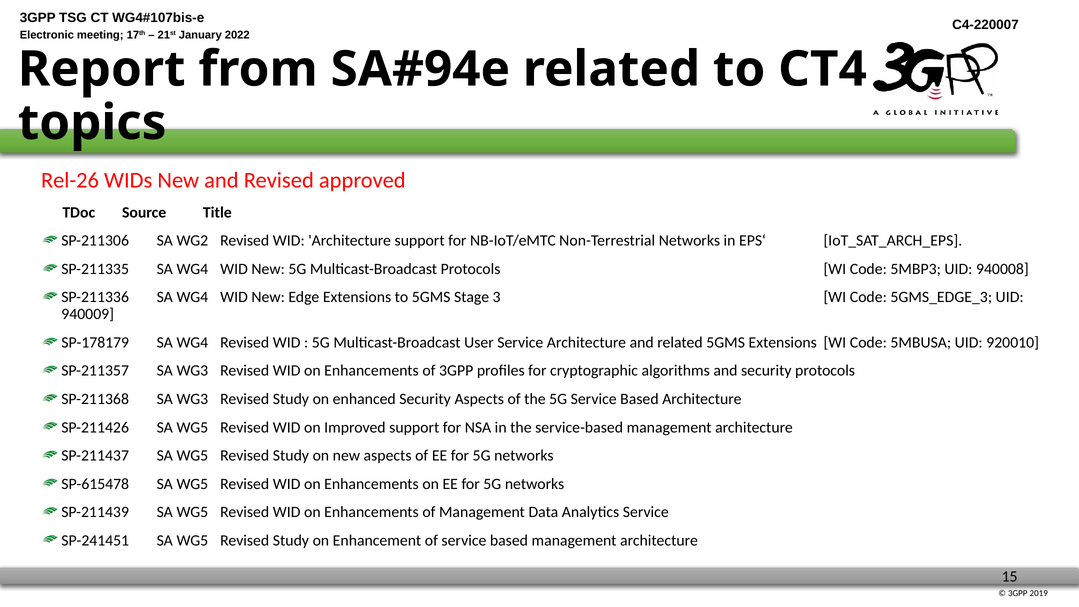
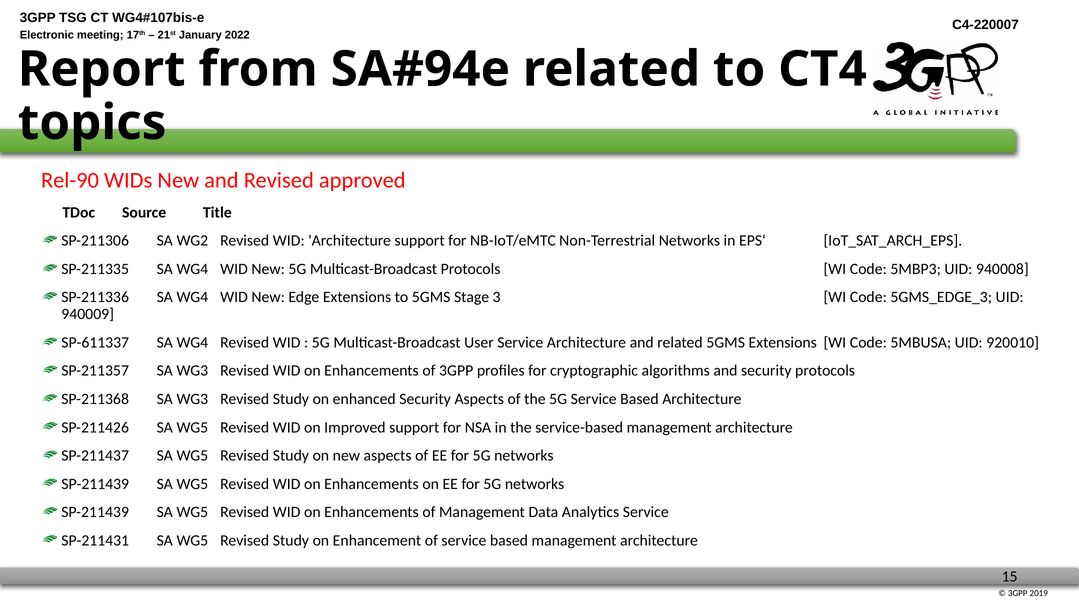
Rel-26: Rel-26 -> Rel-90
SP-178179: SP-178179 -> SP-611337
SP-615478 at (95, 484): SP-615478 -> SP-211439
SP-241451: SP-241451 -> SP-211431
